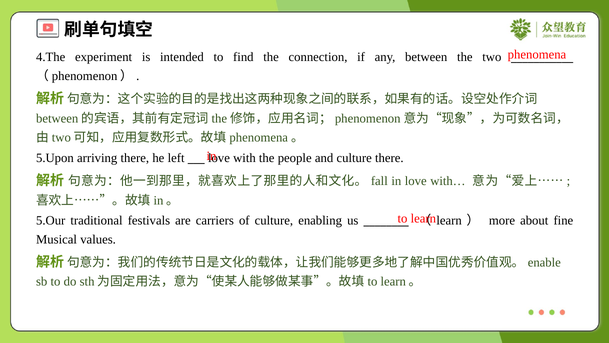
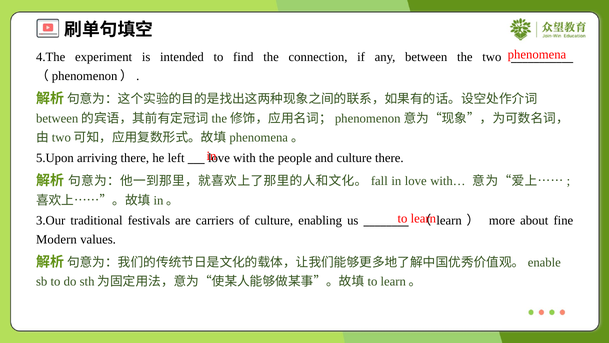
5.Our: 5.Our -> 3.Our
Musical: Musical -> Modern
